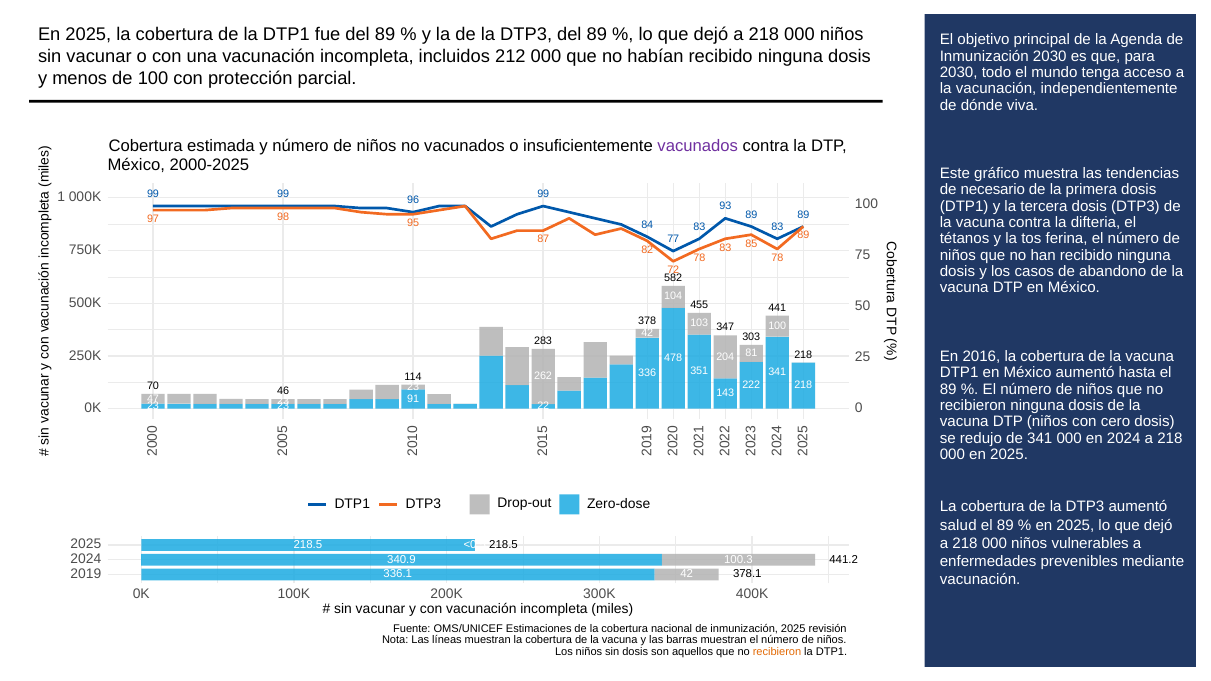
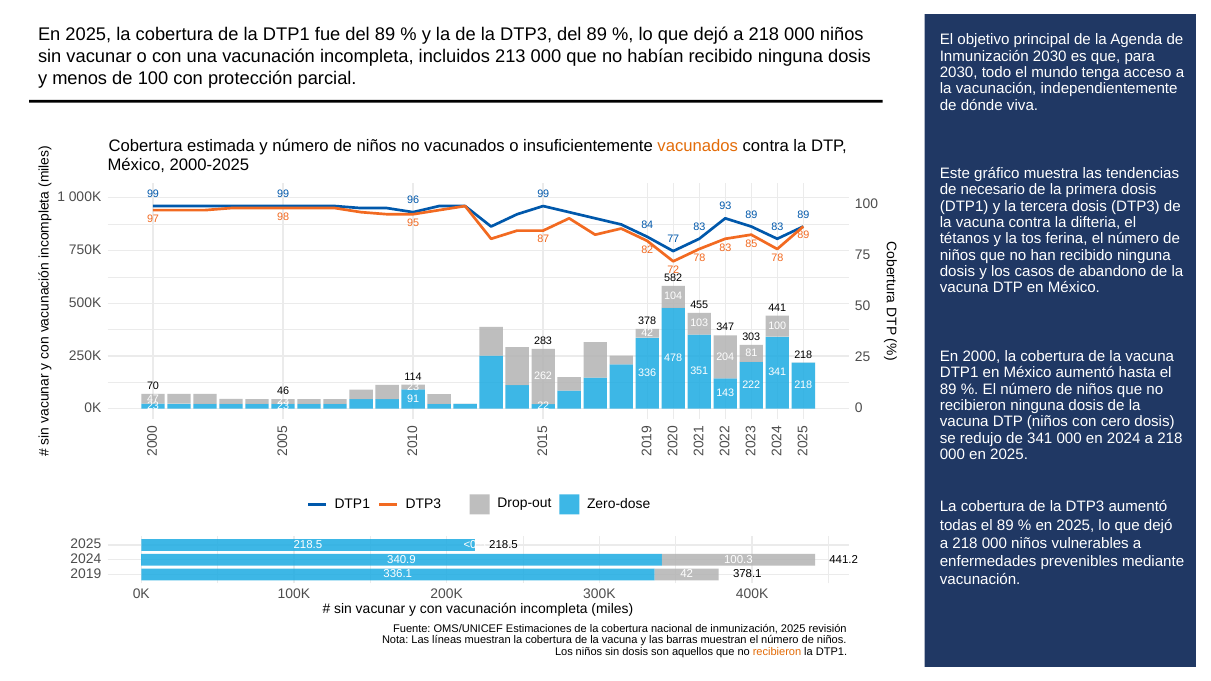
212: 212 -> 213
vacunados at (698, 146) colour: purple -> orange
2016: 2016 -> 2000
salud: salud -> todas
